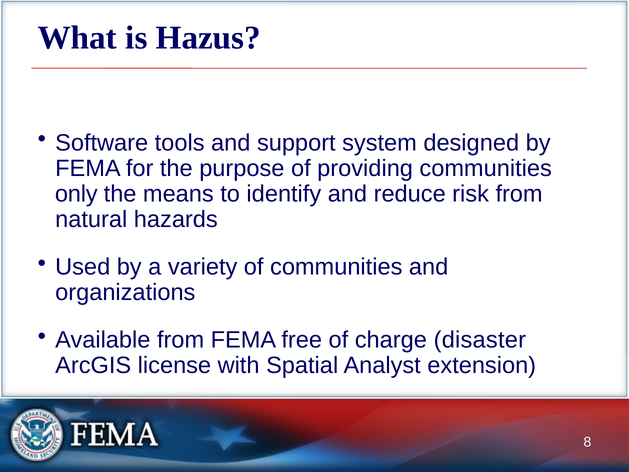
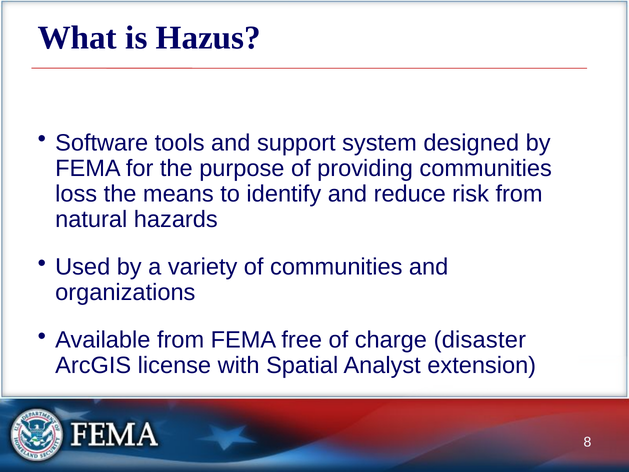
only: only -> loss
